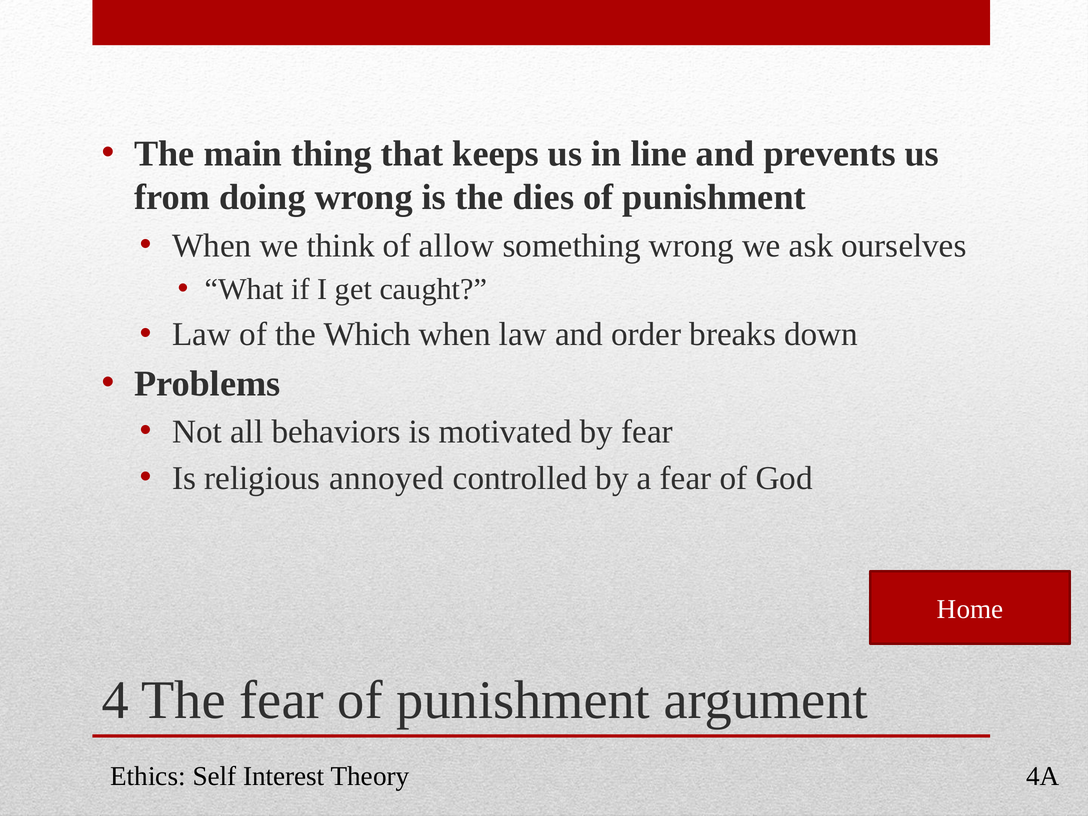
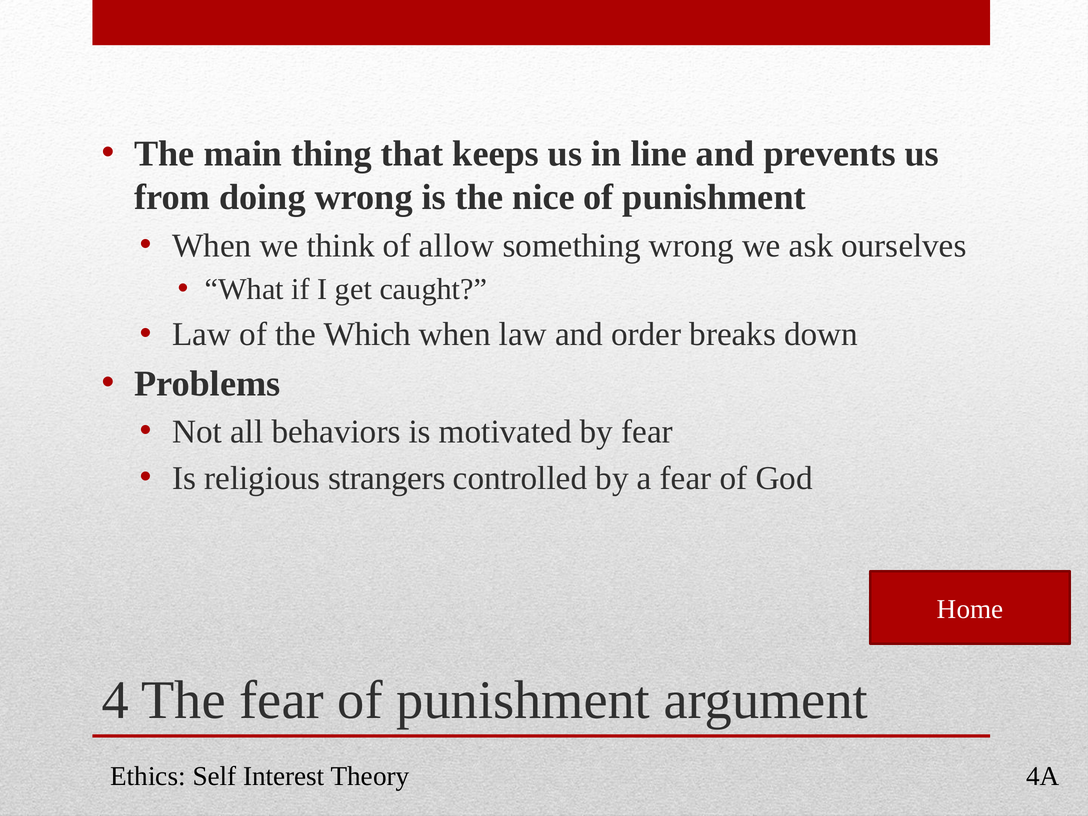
dies: dies -> nice
annoyed: annoyed -> strangers
